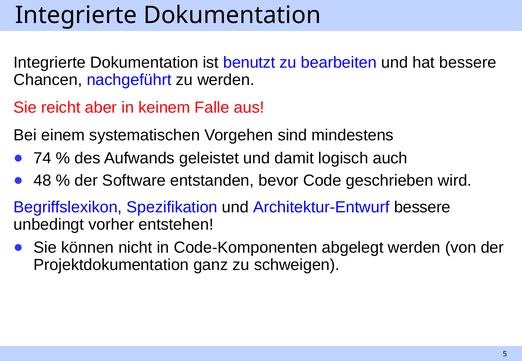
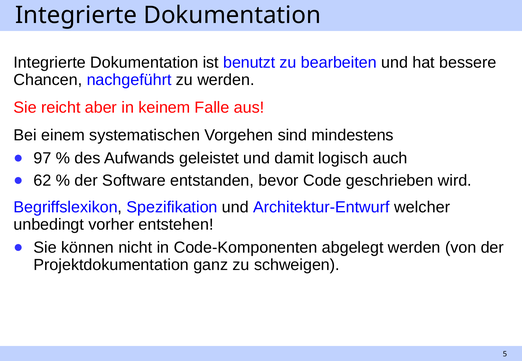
74: 74 -> 97
48: 48 -> 62
Architektur-Entwurf bessere: bessere -> welcher
